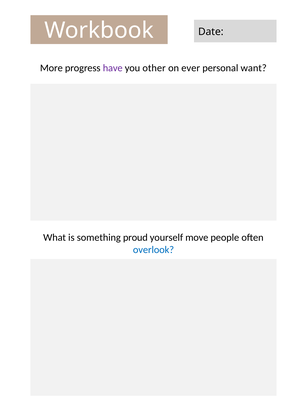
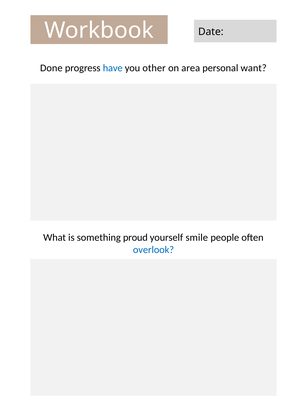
More: More -> Done
have colour: purple -> blue
ever: ever -> area
move: move -> smile
